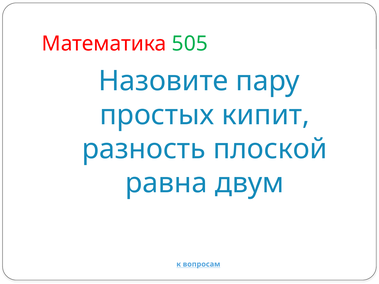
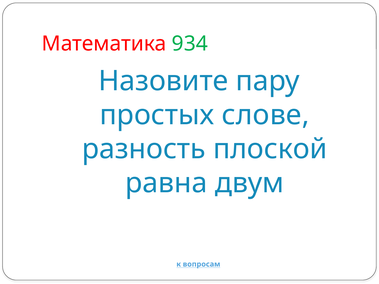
505: 505 -> 934
кипит: кипит -> слове
